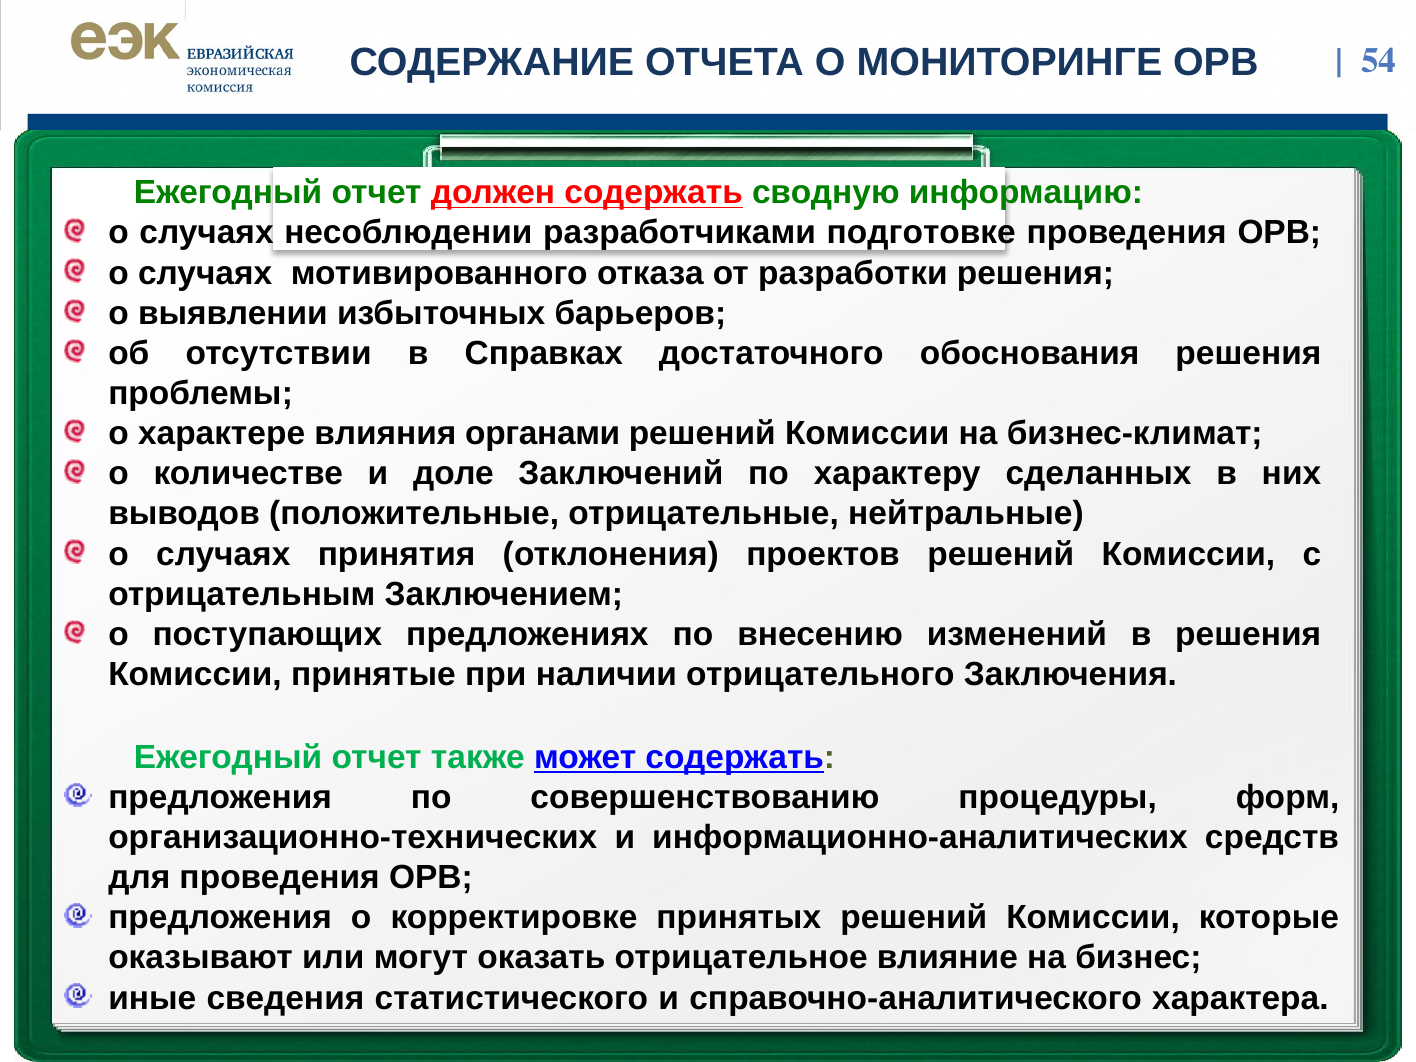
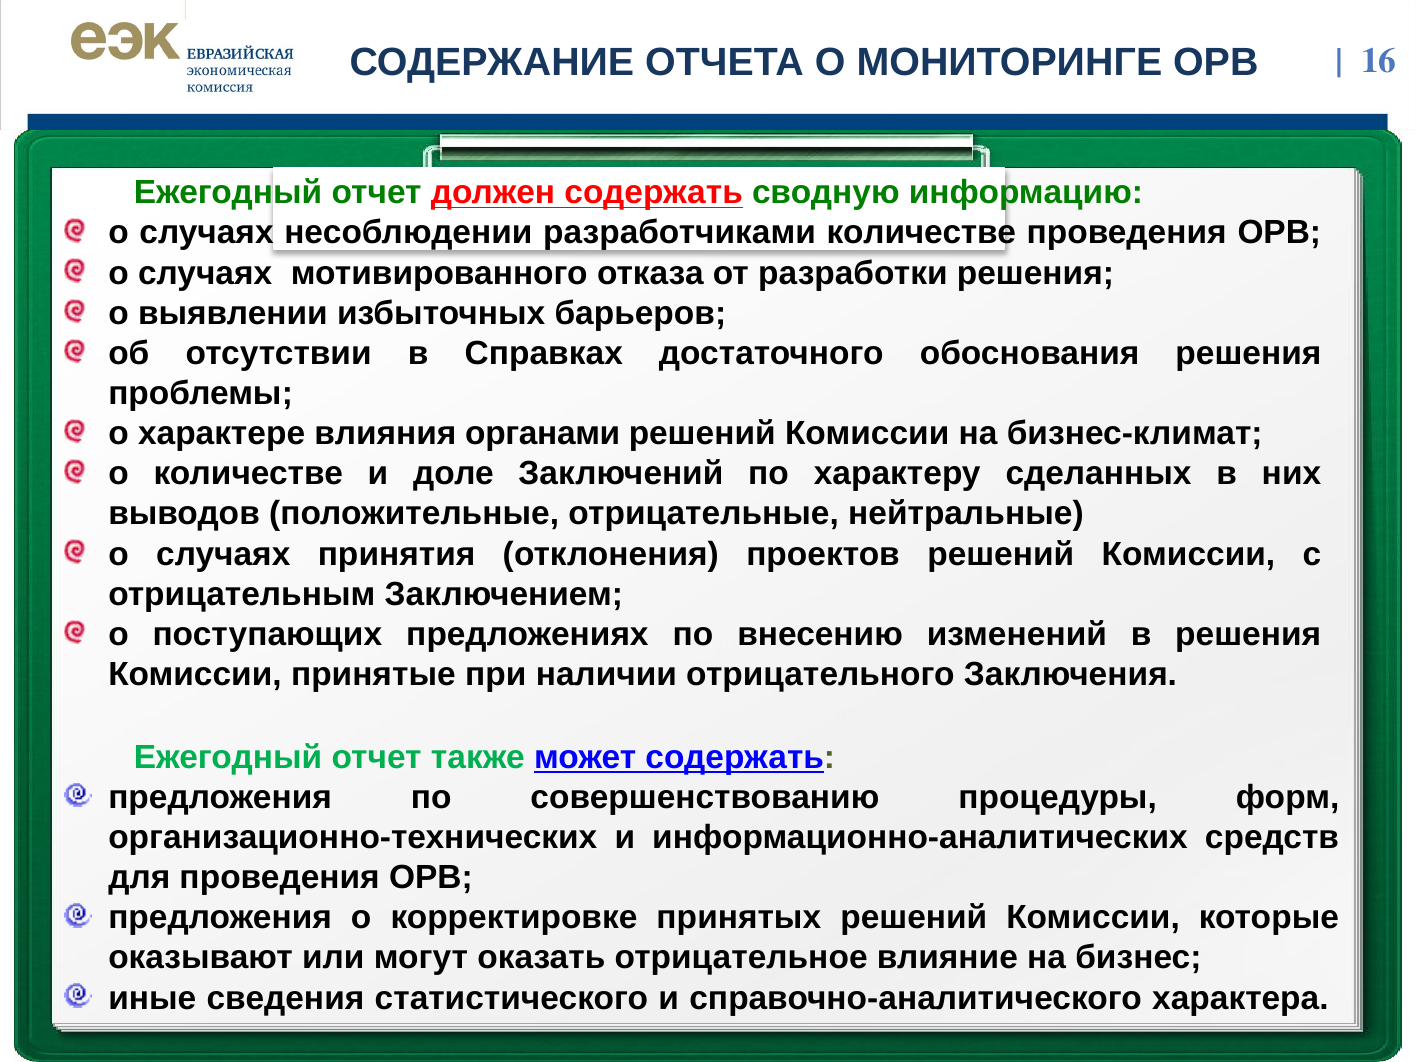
54: 54 -> 16
разработчиками подготовке: подготовке -> количестве
